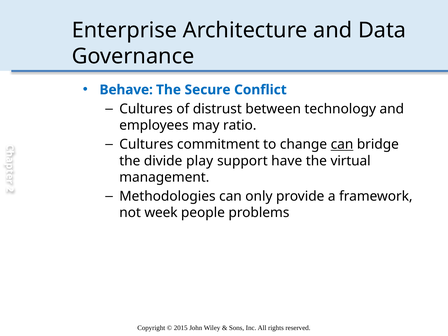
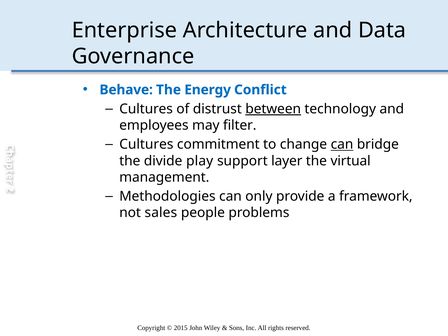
Secure: Secure -> Energy
between underline: none -> present
ratio: ratio -> filter
have: have -> layer
week: week -> sales
